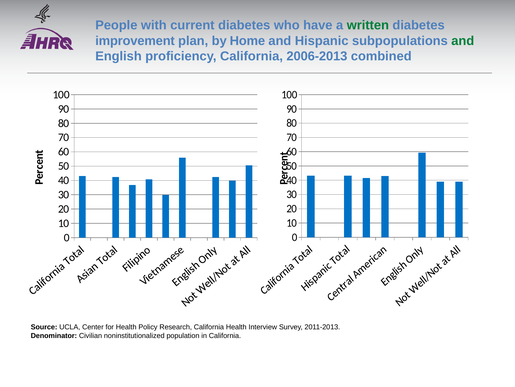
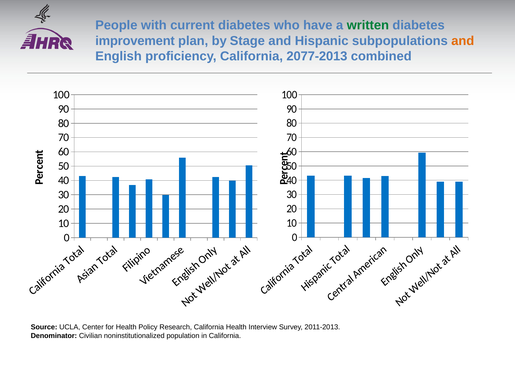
Home: Home -> Stage
and at (463, 41) colour: green -> orange
2006-2013: 2006-2013 -> 2077-2013
